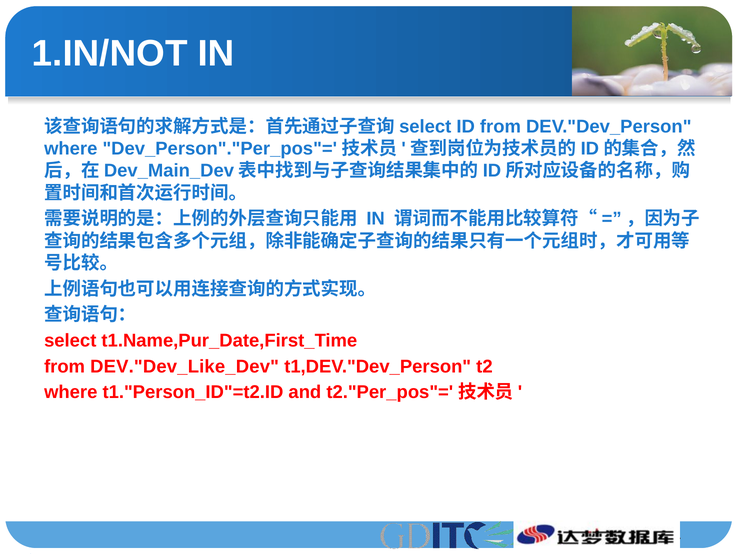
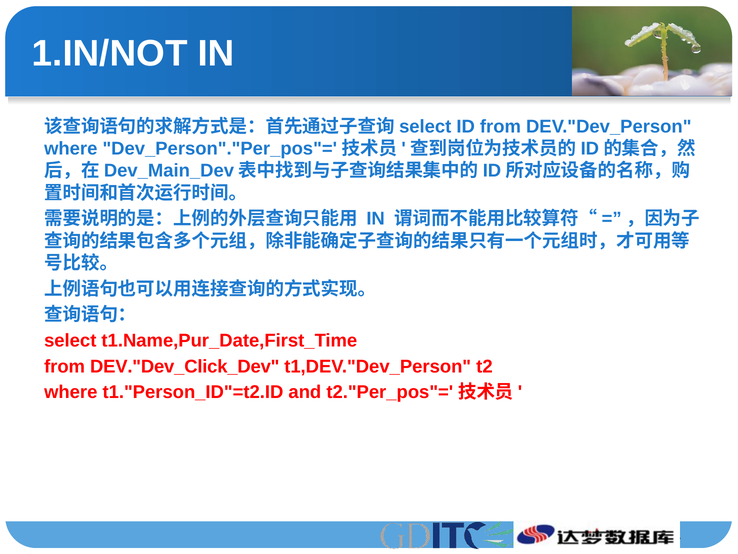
DEV."Dev_Like_Dev: DEV."Dev_Like_Dev -> DEV."Dev_Click_Dev
